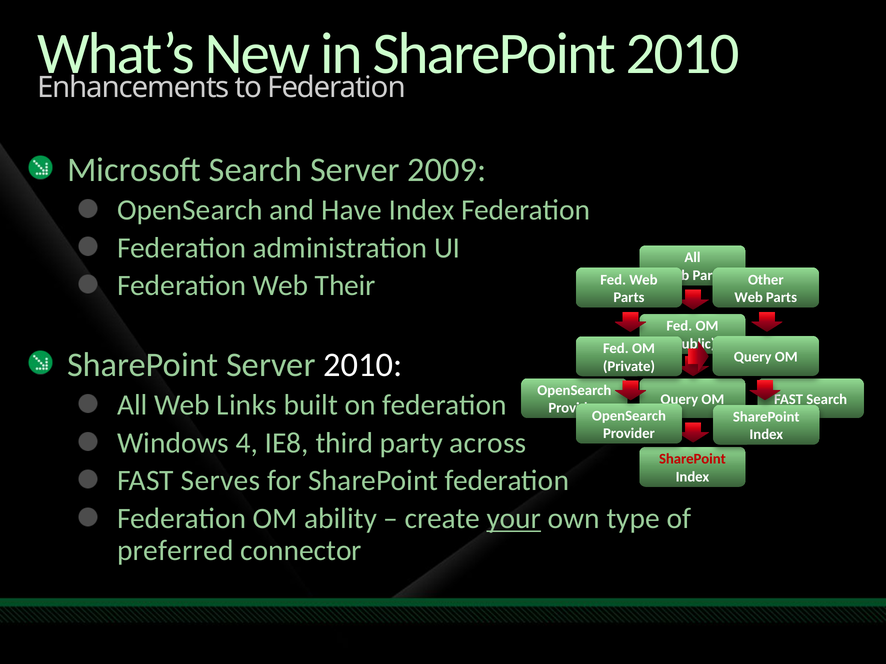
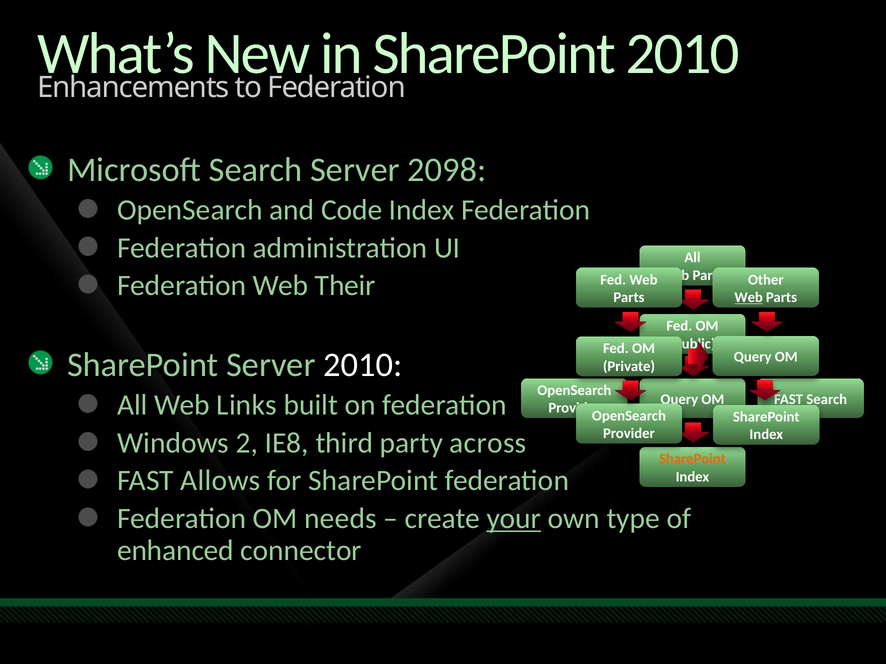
2009: 2009 -> 2098
Have: Have -> Code
Web at (749, 298) underline: none -> present
4: 4 -> 2
SharePoint at (692, 459) colour: red -> orange
Serves: Serves -> Allows
ability: ability -> needs
preferred: preferred -> enhanced
